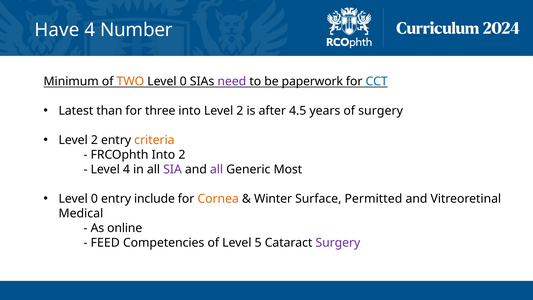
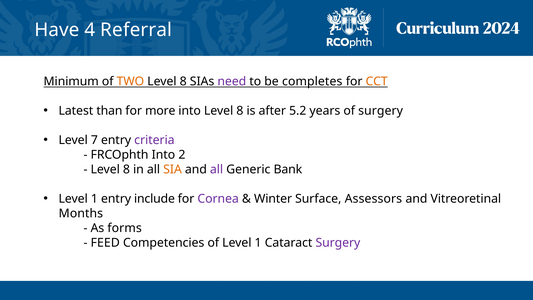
Number: Number -> Referral
0 at (183, 82): 0 -> 8
paperwork: paperwork -> completes
CCT colour: blue -> orange
three: three -> more
into Level 2: 2 -> 8
4.5: 4.5 -> 5.2
2 at (94, 140): 2 -> 7
criteria colour: orange -> purple
4 at (126, 169): 4 -> 8
SIA colour: purple -> orange
Most: Most -> Bank
0 at (94, 199): 0 -> 1
Cornea colour: orange -> purple
Permitted: Permitted -> Assessors
Medical: Medical -> Months
online: online -> forms
of Level 5: 5 -> 1
